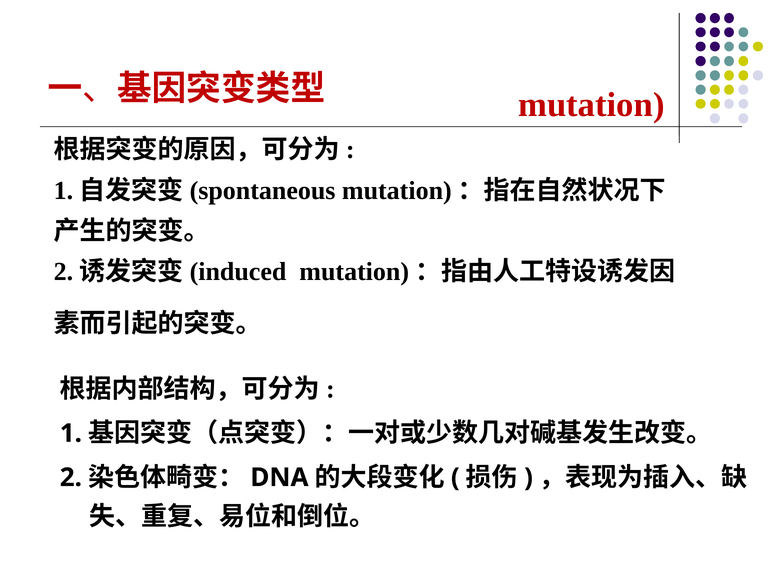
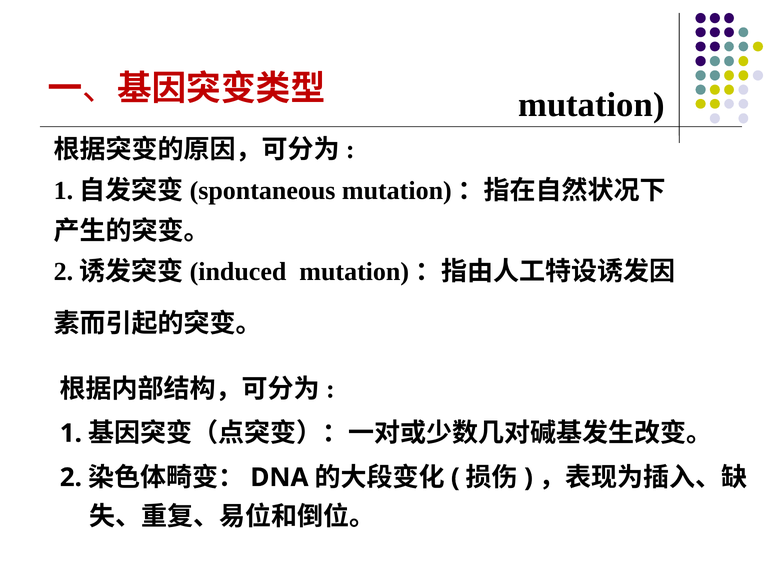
mutation colour: red -> black
